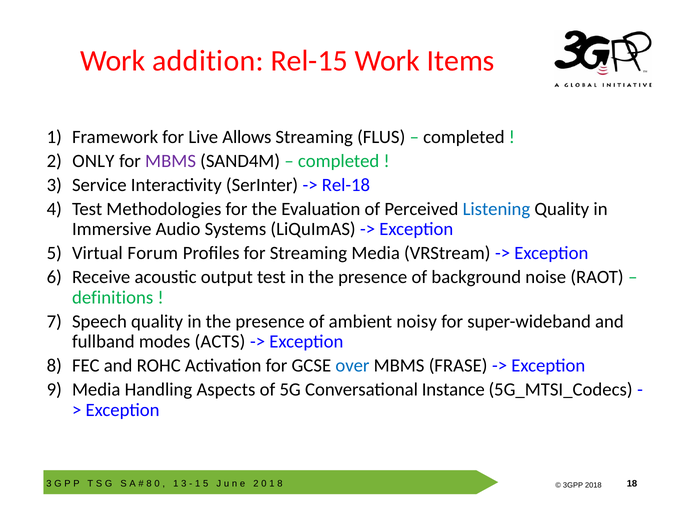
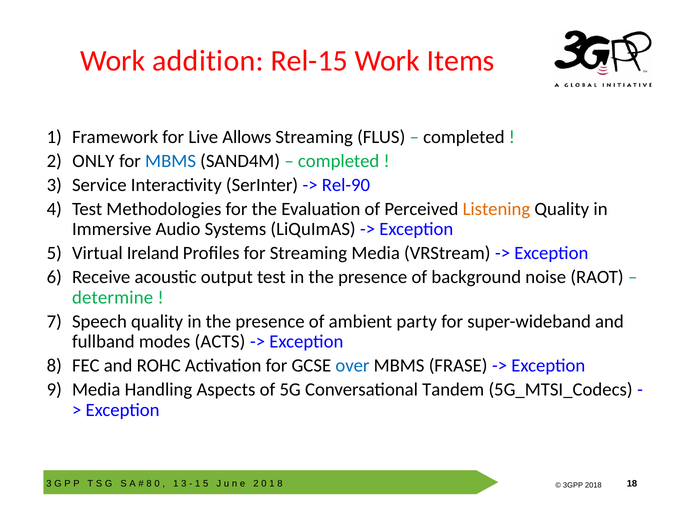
MBMS at (171, 161) colour: purple -> blue
Rel-18: Rel-18 -> Rel-90
Listening colour: blue -> orange
Forum: Forum -> Ireland
definitions: definitions -> determine
noisy: noisy -> party
Instance: Instance -> Tandem
